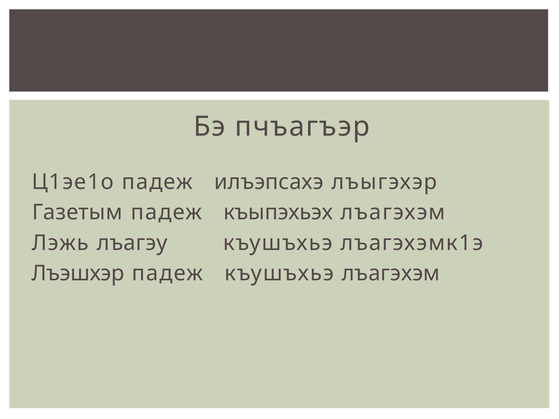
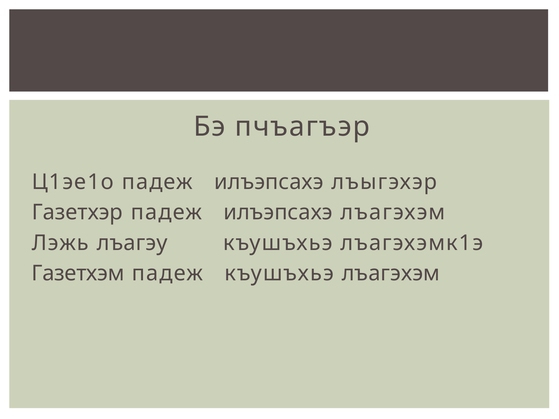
Газетым: Газетым -> Газетхэр
къыпэхьэх at (278, 213): къыпэхьэх -> илъэпсахэ
Лъэшхэр: Лъэшхэр -> Газетхэм
